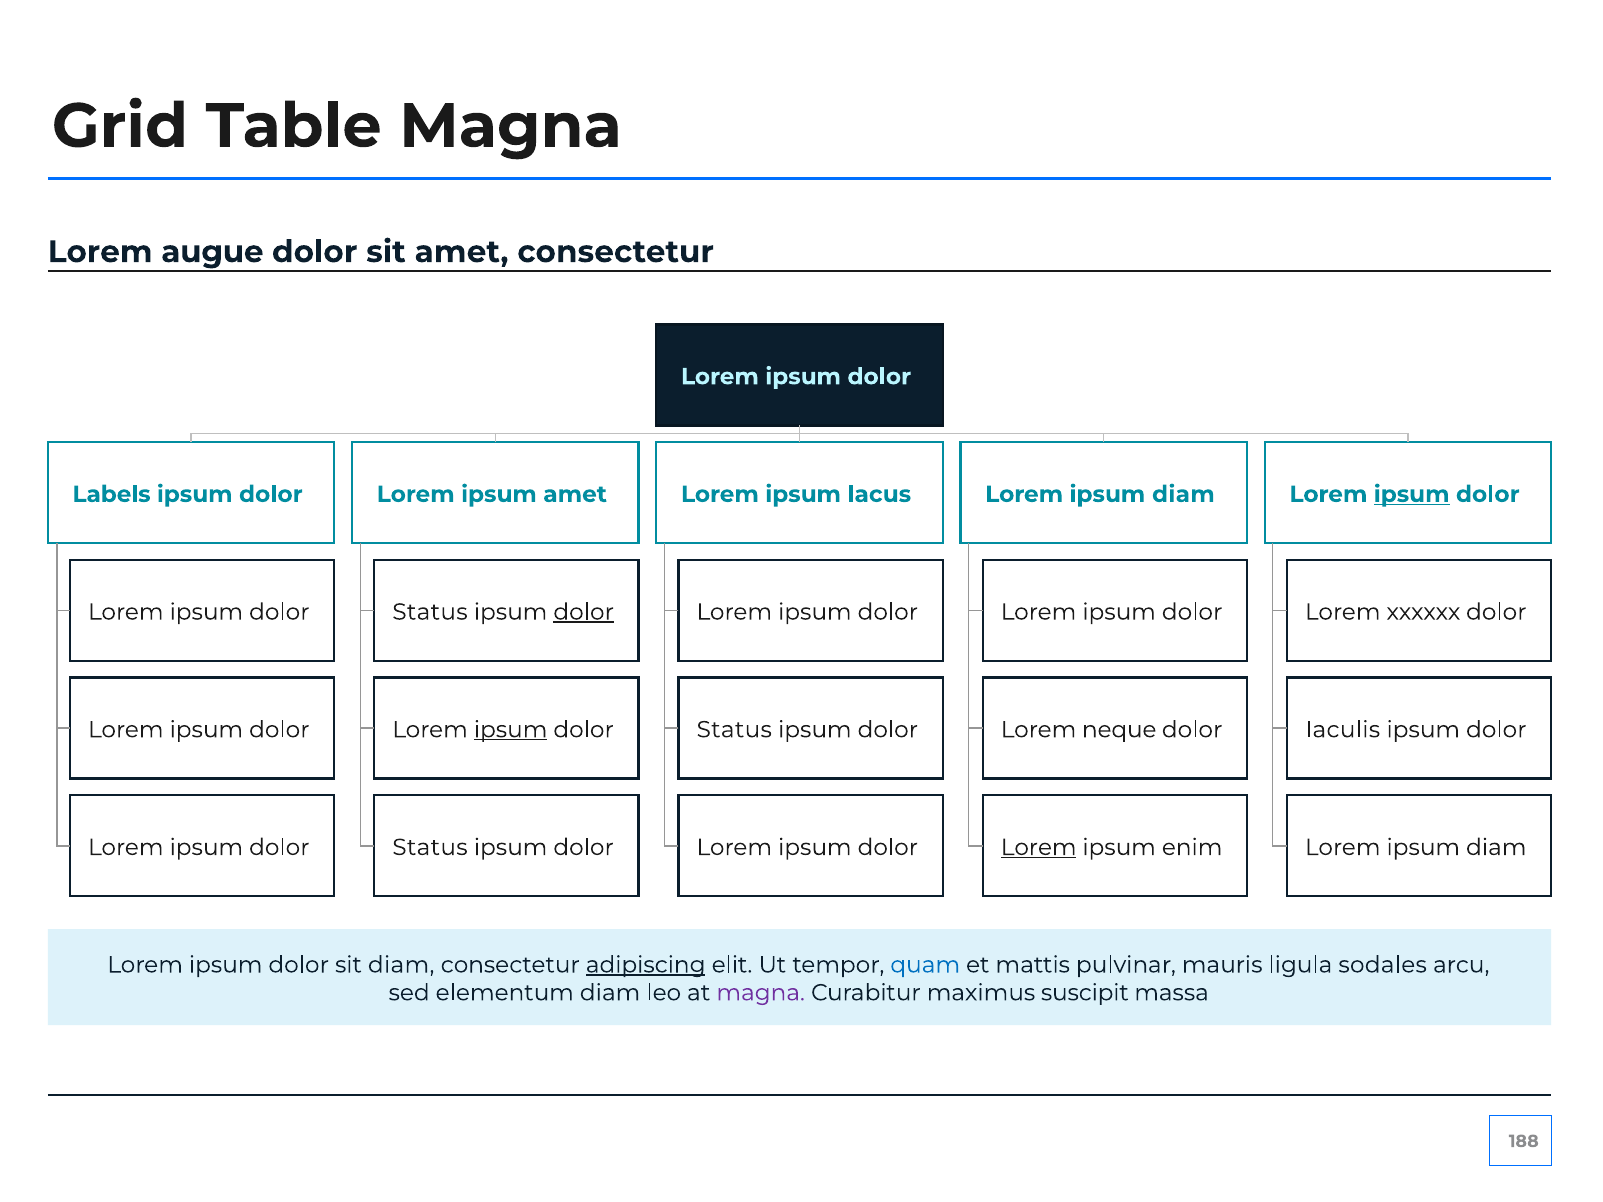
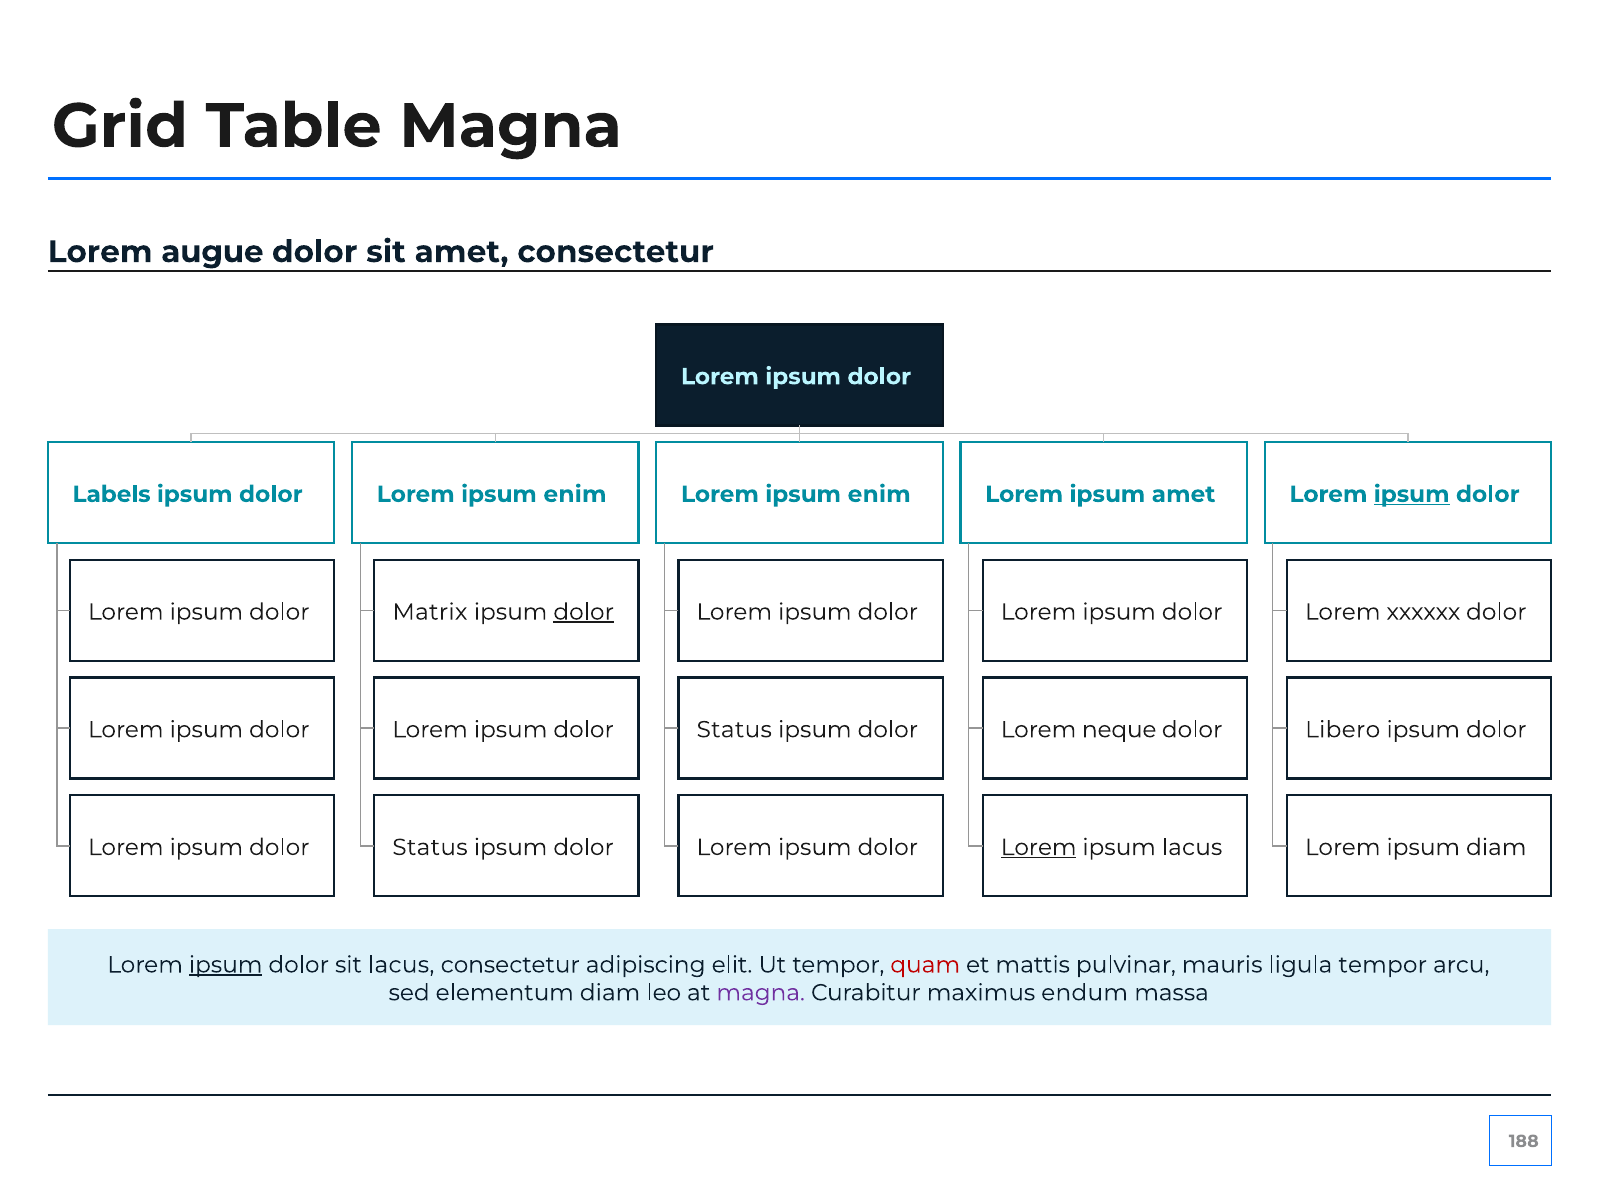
amet at (575, 494): amet -> enim
lacus at (879, 494): lacus -> enim
diam at (1183, 494): diam -> amet
Status at (430, 612): Status -> Matrix
ipsum at (511, 730) underline: present -> none
Iaculis: Iaculis -> Libero
ipsum enim: enim -> lacus
ipsum at (226, 965) underline: none -> present
sit diam: diam -> lacus
adipiscing underline: present -> none
quam colour: blue -> red
ligula sodales: sodales -> tempor
suscipit: suscipit -> endum
